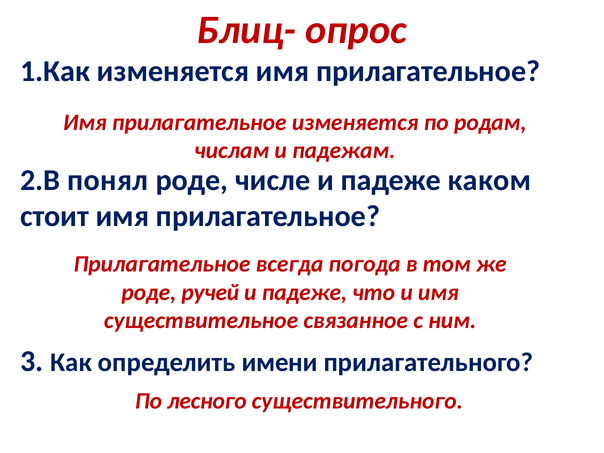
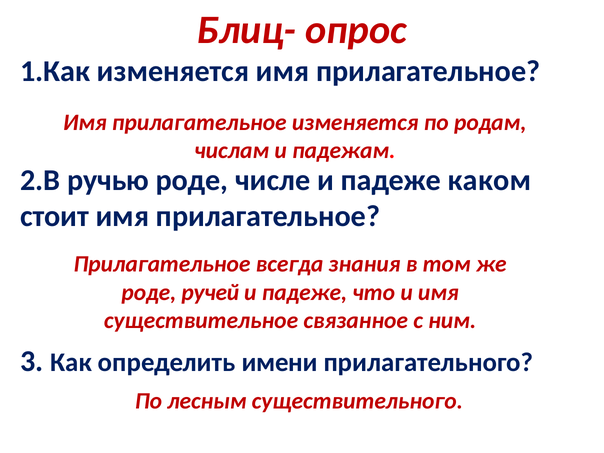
понял: понял -> ручью
погода: погода -> знания
лесного: лесного -> лесным
